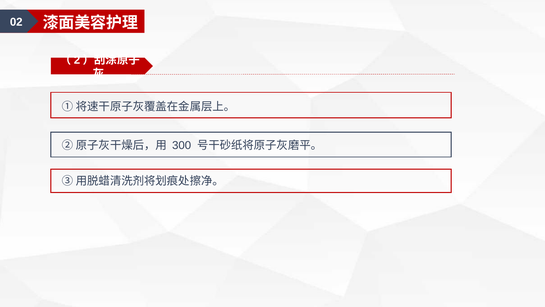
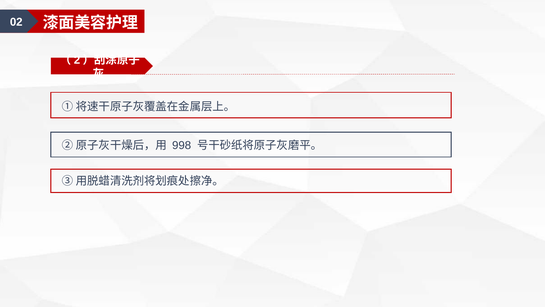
300: 300 -> 998
